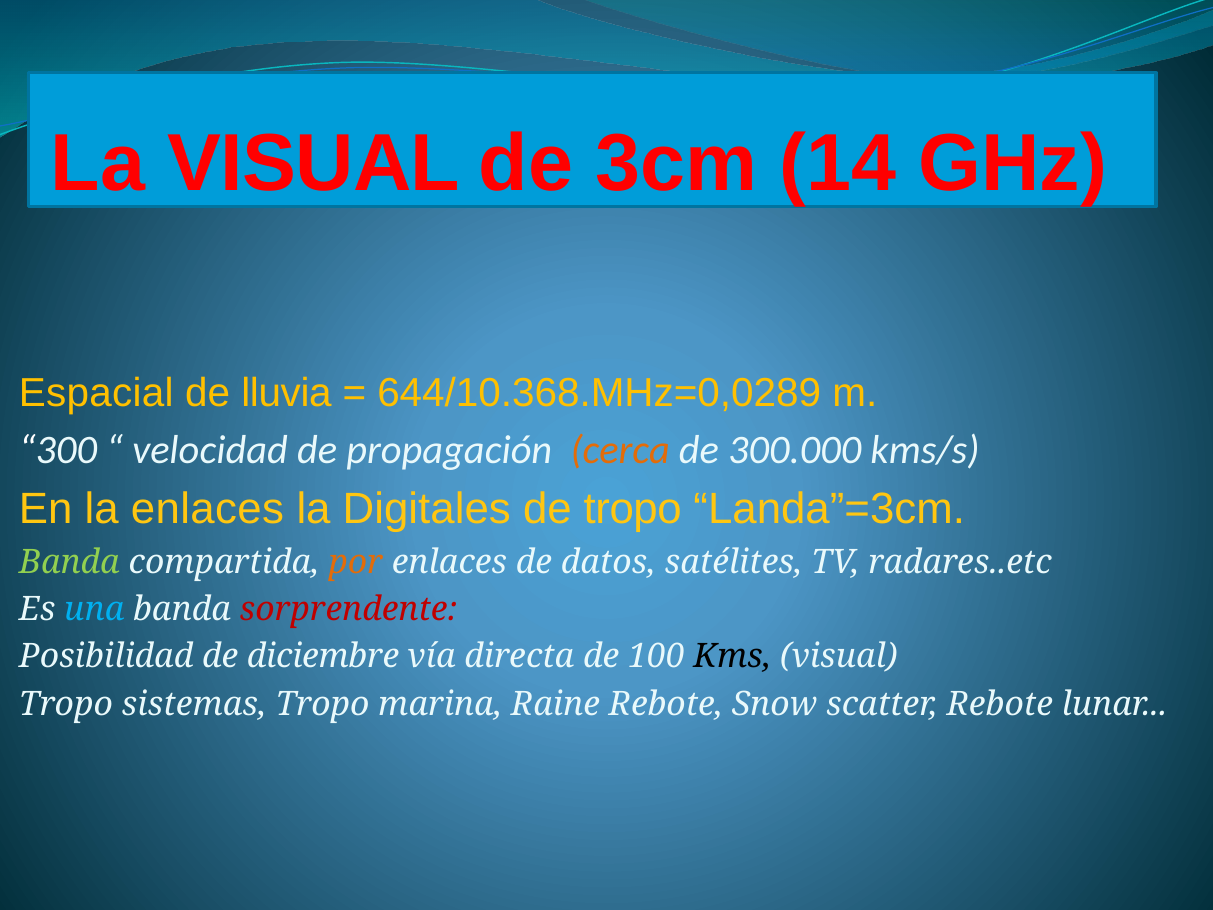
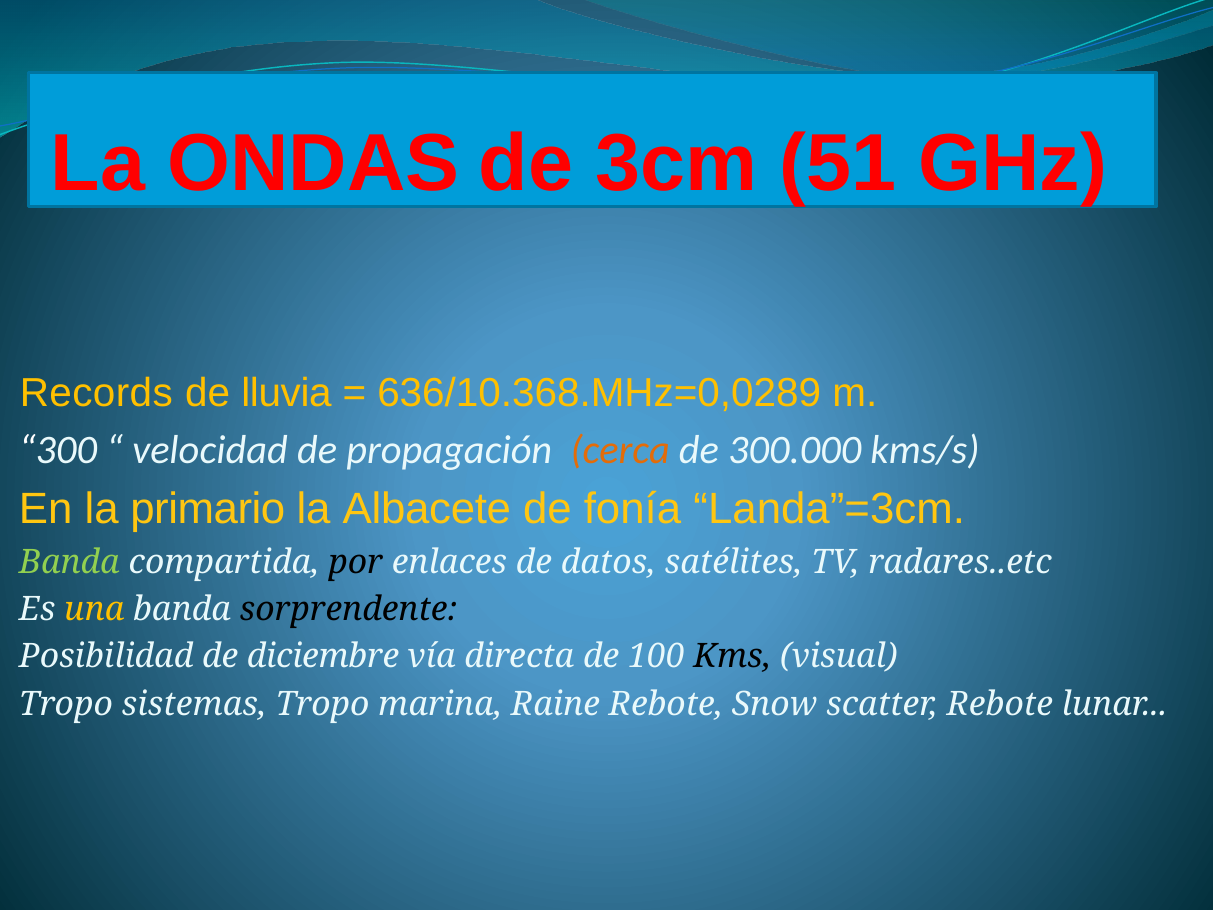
La VISUAL: VISUAL -> ONDAS
14: 14 -> 51
Espacial: Espacial -> Records
644/10.368.MHz=0,0289: 644/10.368.MHz=0,0289 -> 636/10.368.MHz=0,0289
la enlaces: enlaces -> primario
Digitales: Digitales -> Albacete
de tropo: tropo -> fonía
por colour: orange -> black
una colour: light blue -> yellow
sorprendente colour: red -> black
